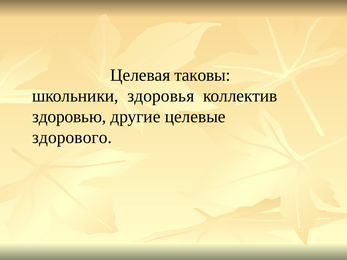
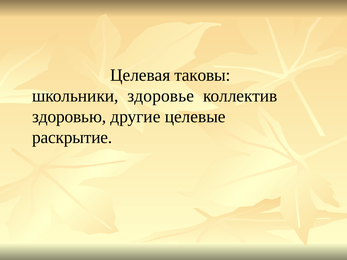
здоровья: здоровья -> здоровье
здорового: здорового -> раскрытие
